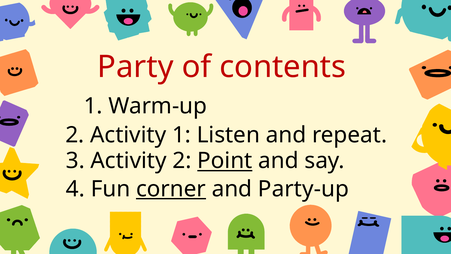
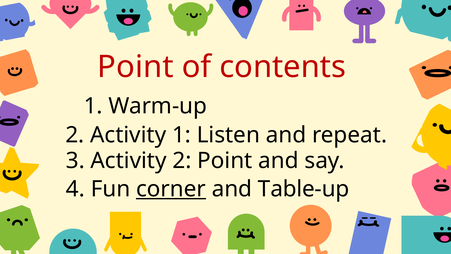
Party at (135, 67): Party -> Point
Point at (225, 161) underline: present -> none
Party-up: Party-up -> Table-up
